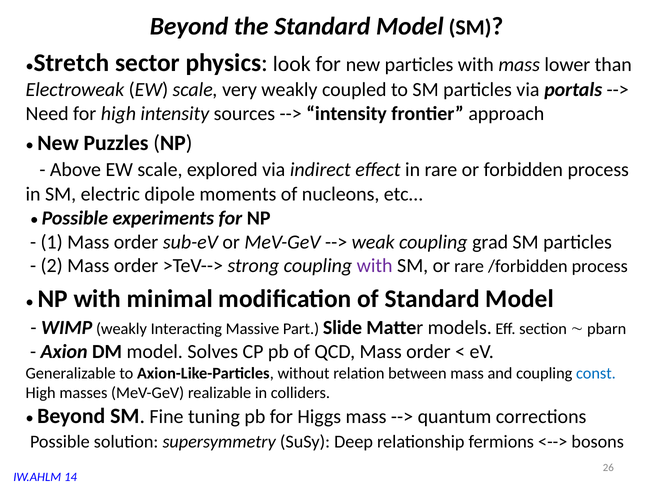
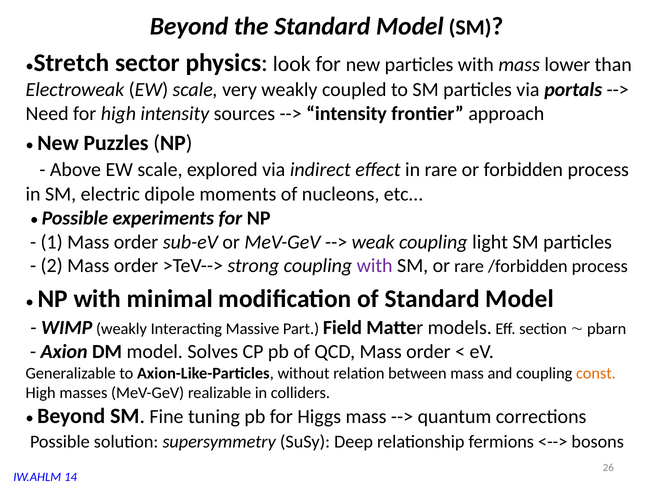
grad: grad -> light
Slide: Slide -> Field
const colour: blue -> orange
